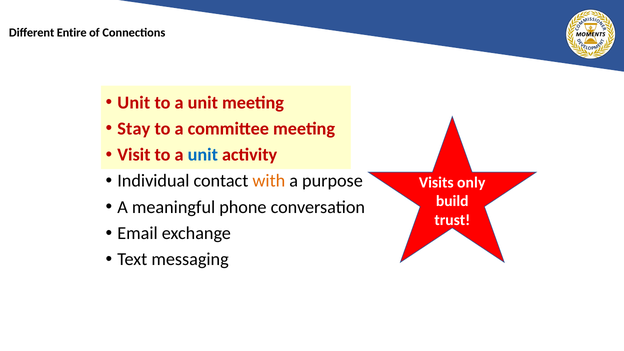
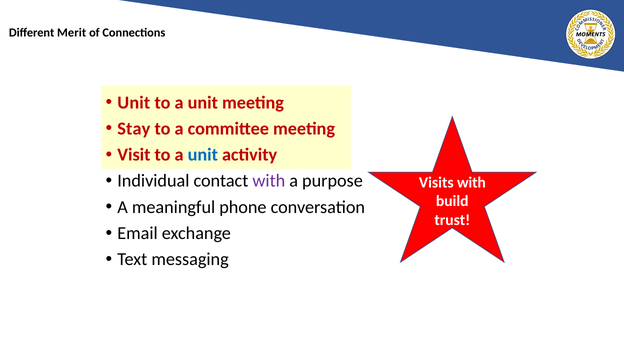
Entire: Entire -> Merit
with at (269, 181) colour: orange -> purple
Visits only: only -> with
